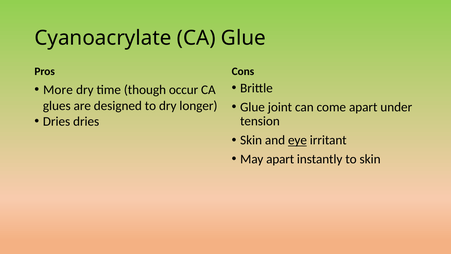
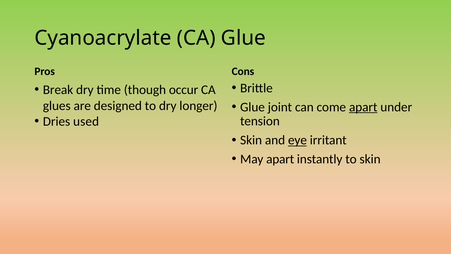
More: More -> Break
apart at (363, 107) underline: none -> present
Dries dries: dries -> used
